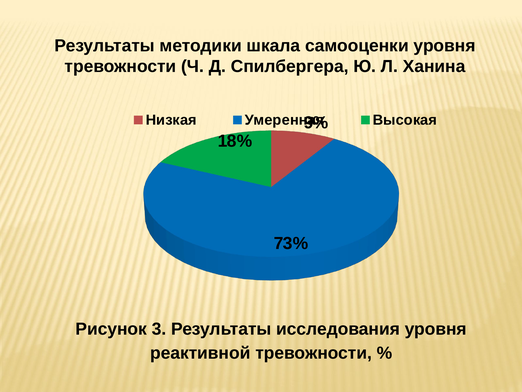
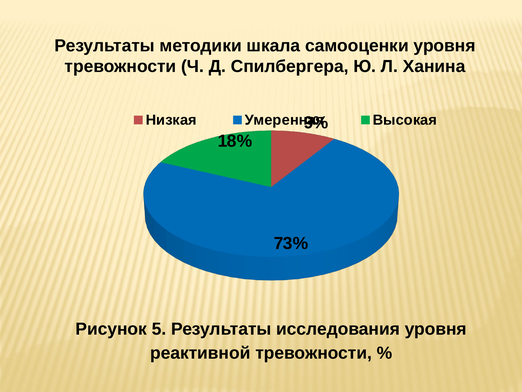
3: 3 -> 5
